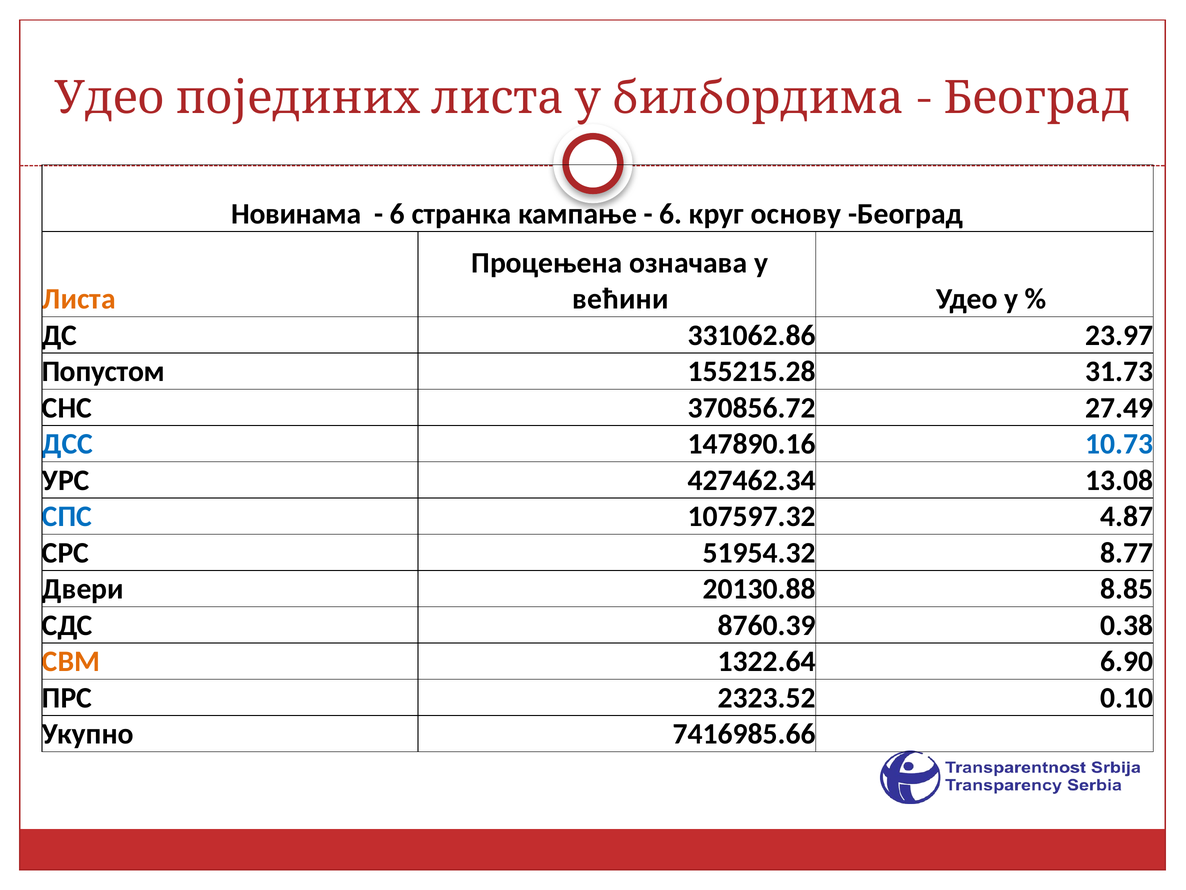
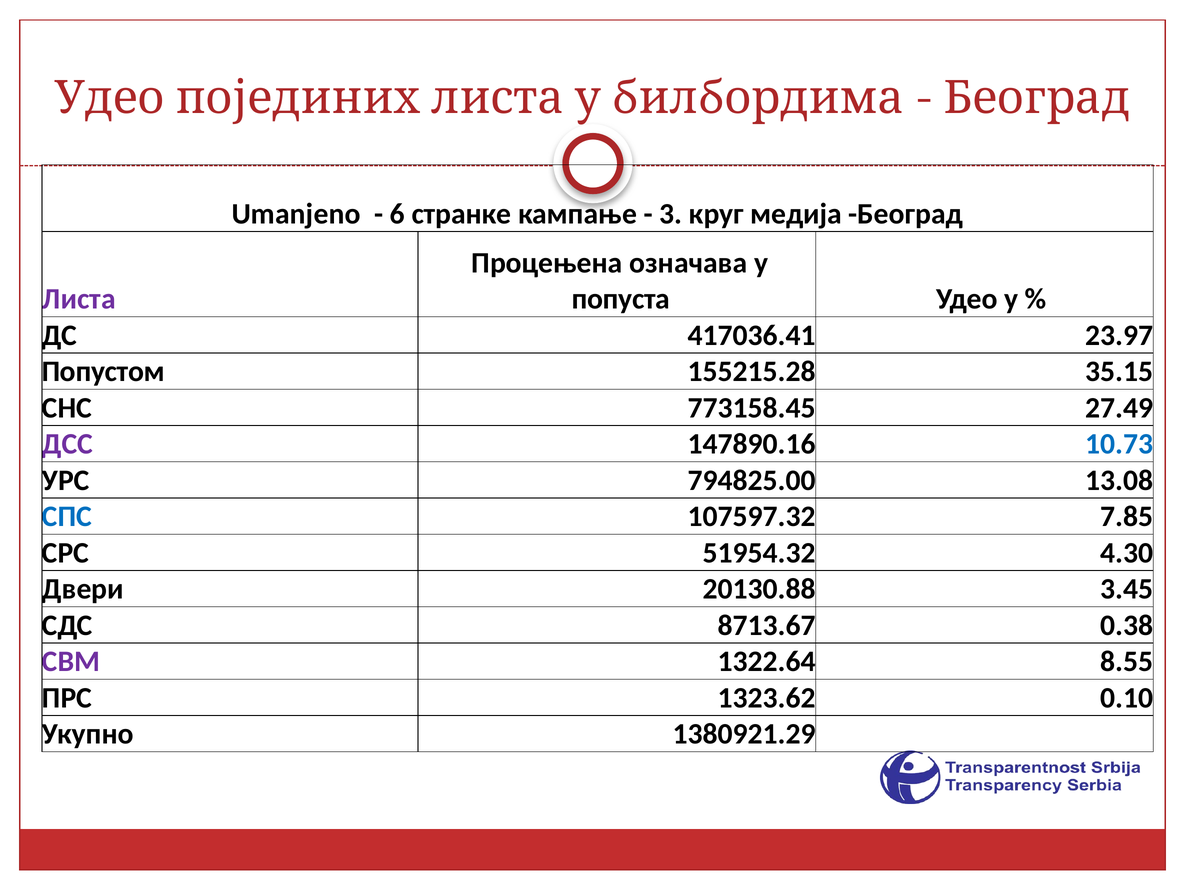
Новинама: Новинама -> Umanjeno
странка: странка -> странке
6 at (671, 214): 6 -> 3
основу: основу -> медија
Листа colour: orange -> purple
већини: већини -> попуста
331062.86: 331062.86 -> 417036.41
31.73: 31.73 -> 35.15
370856.72: 370856.72 -> 773158.45
ДСС colour: blue -> purple
427462.34: 427462.34 -> 794825.00
4.87: 4.87 -> 7.85
8.77: 8.77 -> 4.30
8.85: 8.85 -> 3.45
8760.39: 8760.39 -> 8713.67
СВМ colour: orange -> purple
6.90: 6.90 -> 8.55
2323.52: 2323.52 -> 1323.62
7416985.66: 7416985.66 -> 1380921.29
